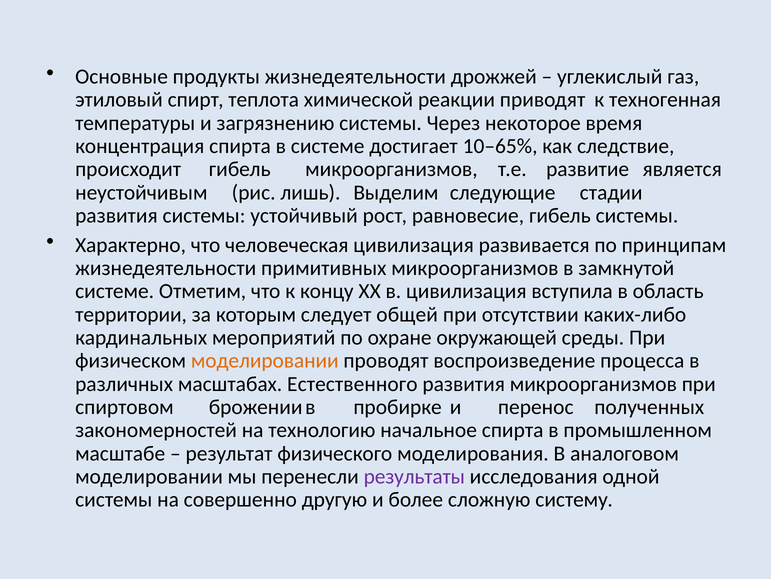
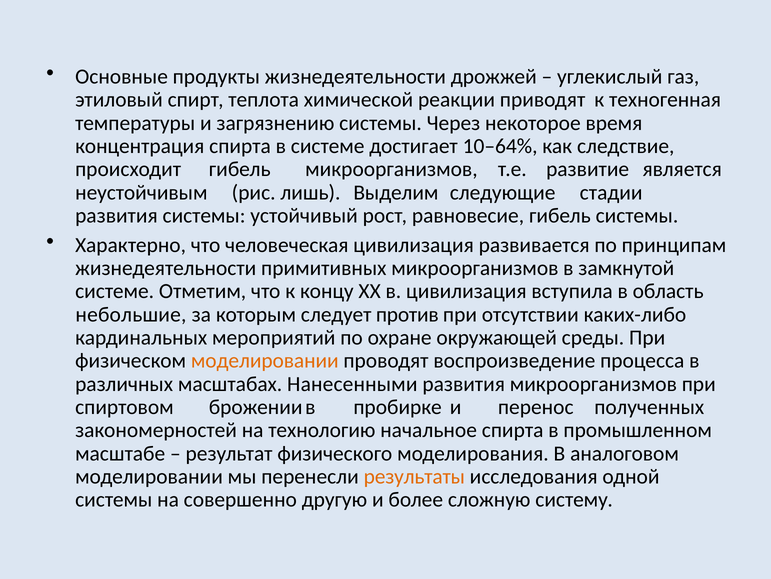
10–65%: 10–65% -> 10–64%
территории: территории -> небольшие
общей: общей -> против
Естественного: Естественного -> Нанесенными
результаты colour: purple -> orange
